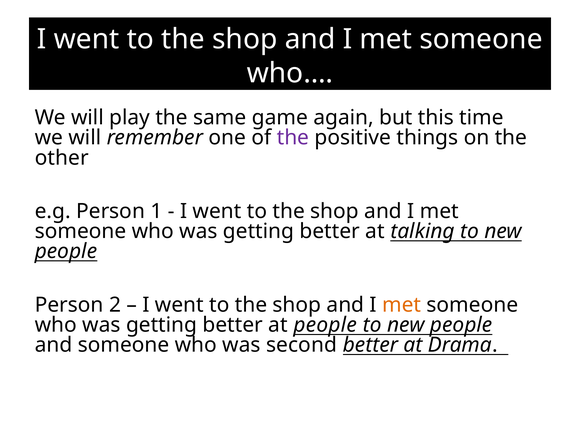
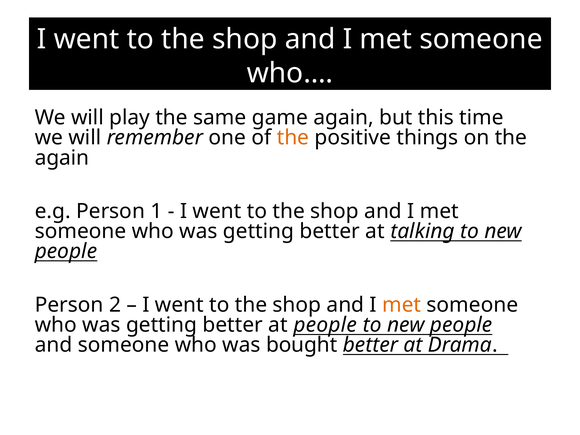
the at (293, 138) colour: purple -> orange
other at (62, 158): other -> again
second: second -> bought
